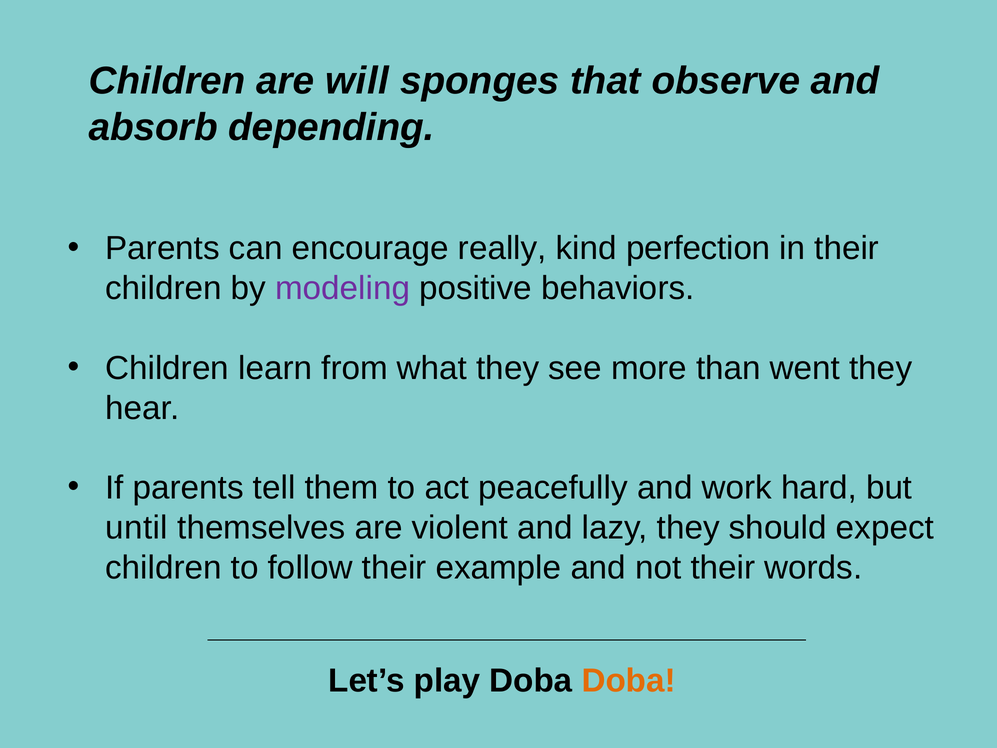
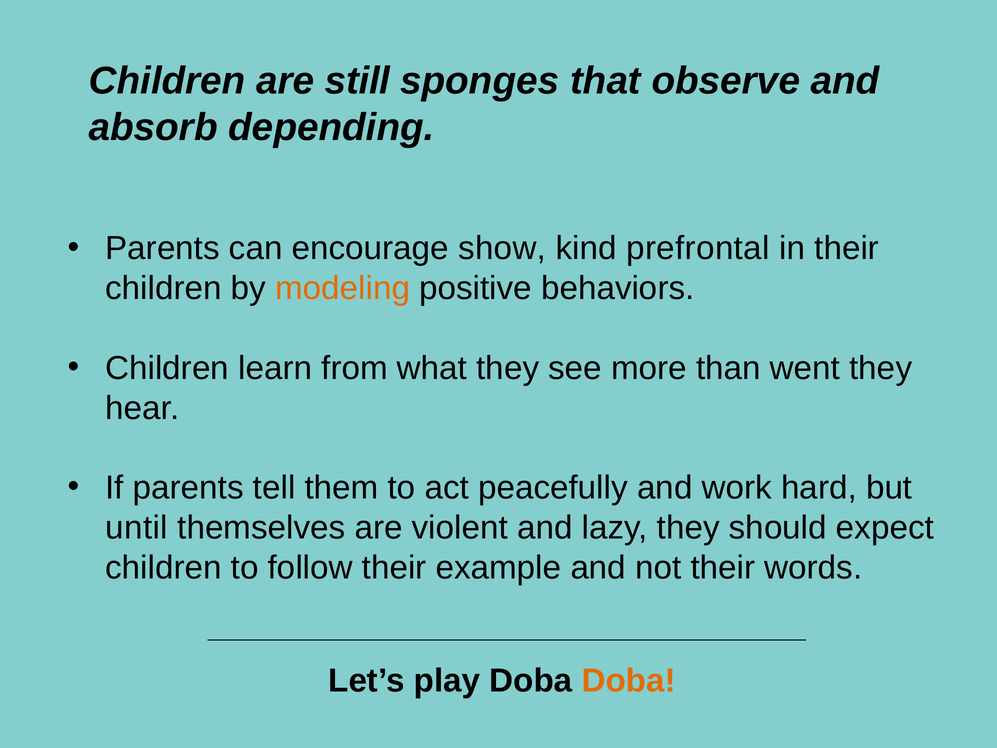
will: will -> still
really: really -> show
perfection: perfection -> prefrontal
modeling colour: purple -> orange
